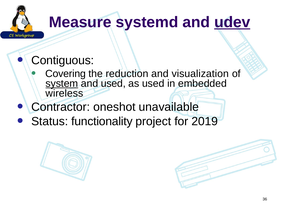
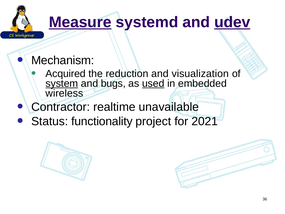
Measure underline: none -> present
Contiguous: Contiguous -> Mechanism
Covering: Covering -> Acquired
and used: used -> bugs
used at (153, 83) underline: none -> present
oneshot: oneshot -> realtime
2019: 2019 -> 2021
